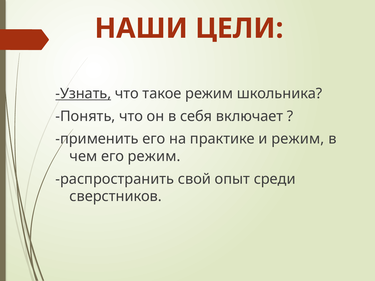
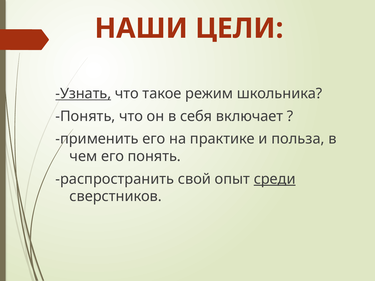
и режим: режим -> польза
его режим: режим -> понять
среди underline: none -> present
